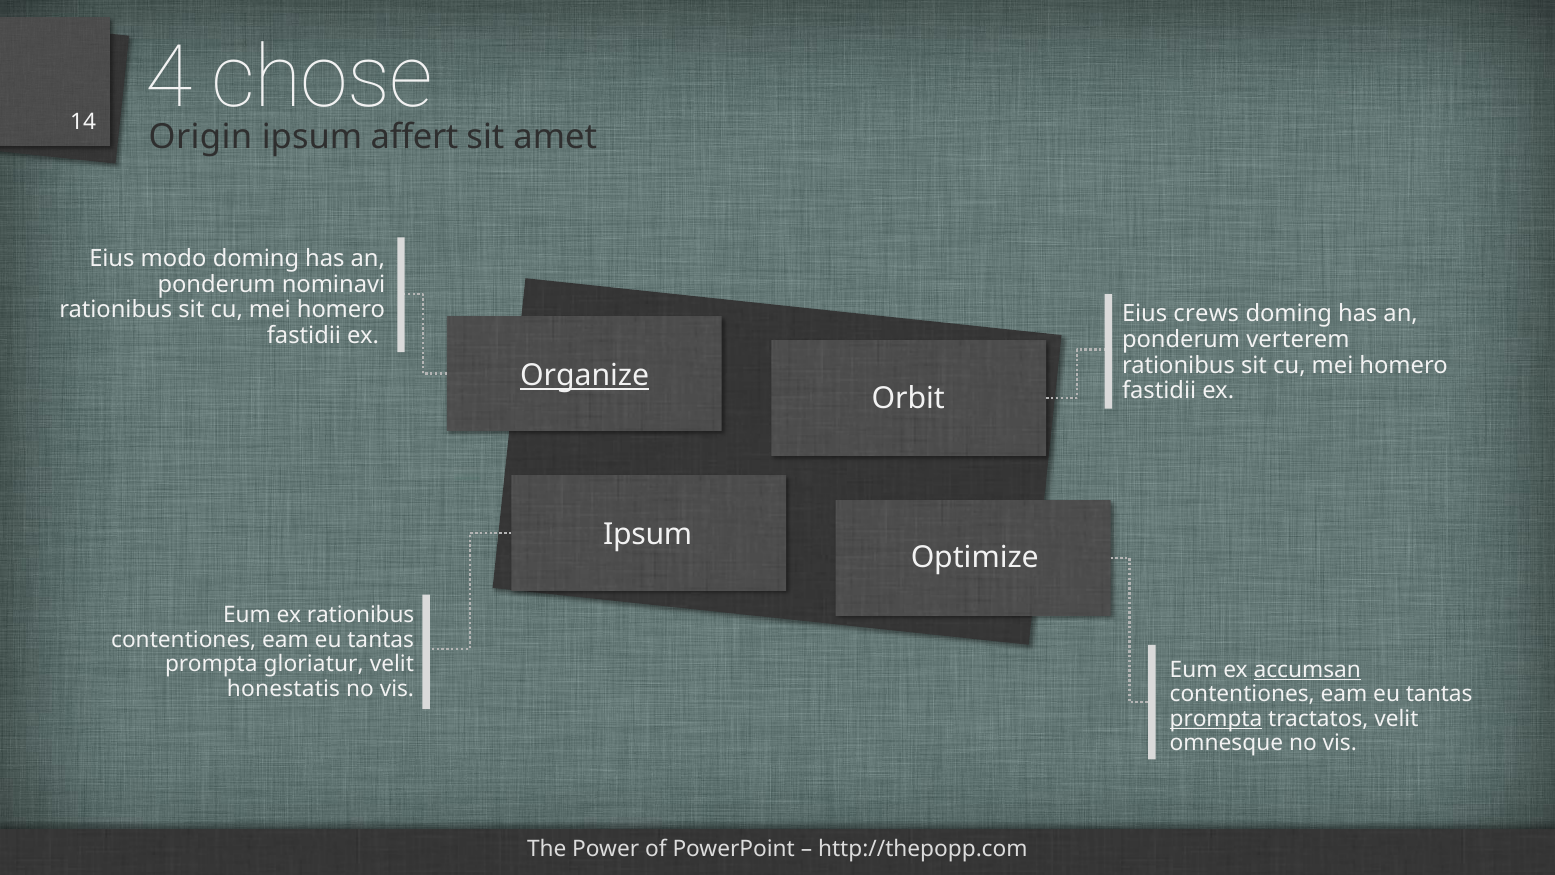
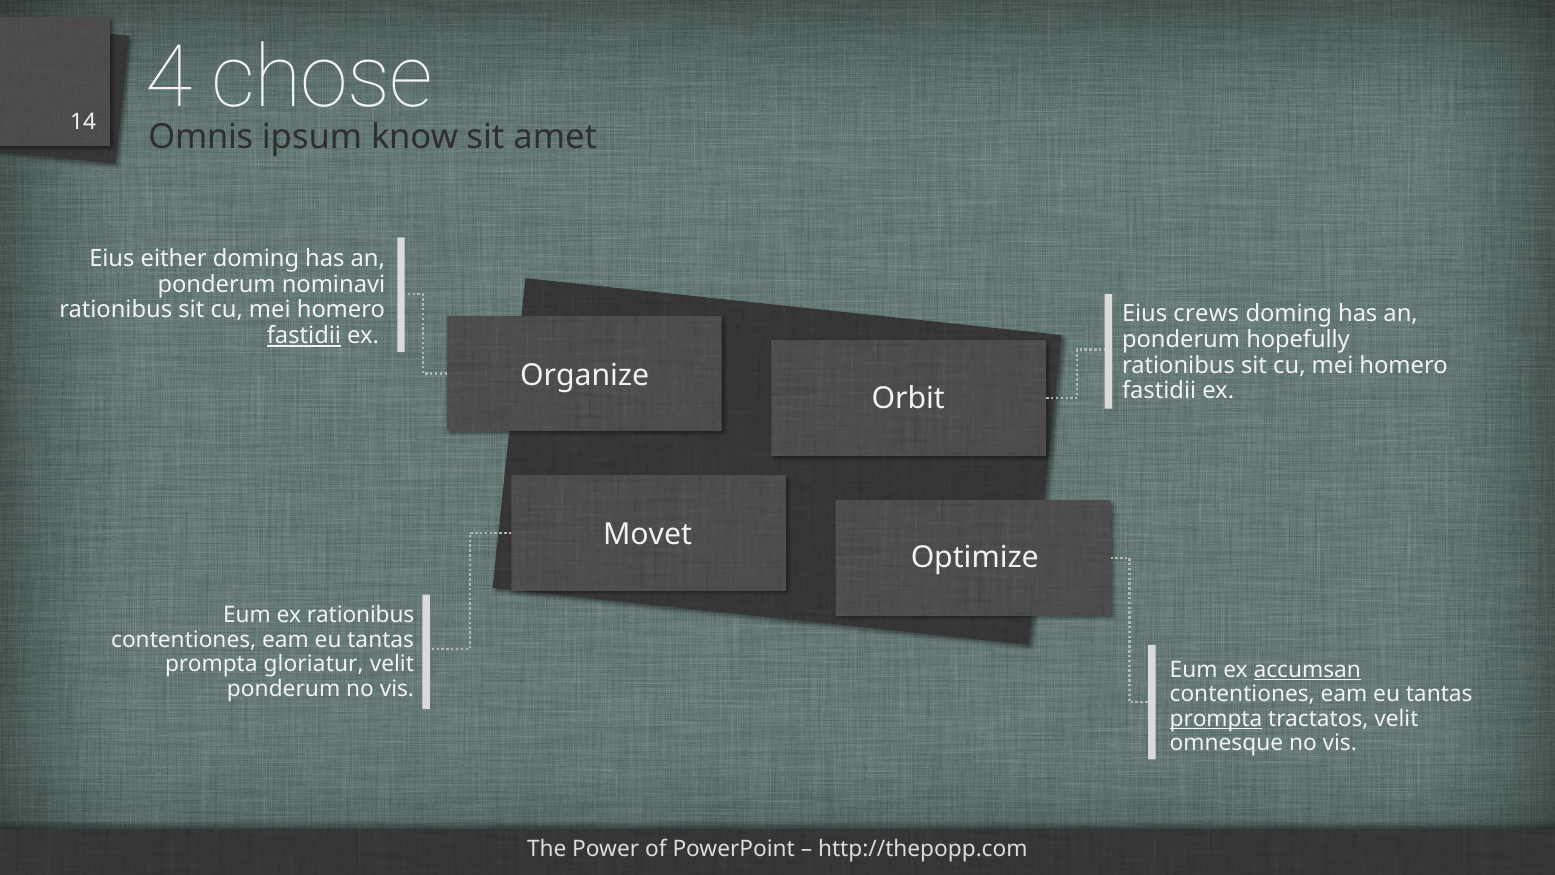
Origin: Origin -> Omnis
affert: affert -> know
modo: modo -> either
fastidii at (304, 336) underline: none -> present
verterem: verterem -> hopefully
Organize underline: present -> none
Ipsum at (648, 535): Ipsum -> Movet
honestatis at (284, 689): honestatis -> ponderum
